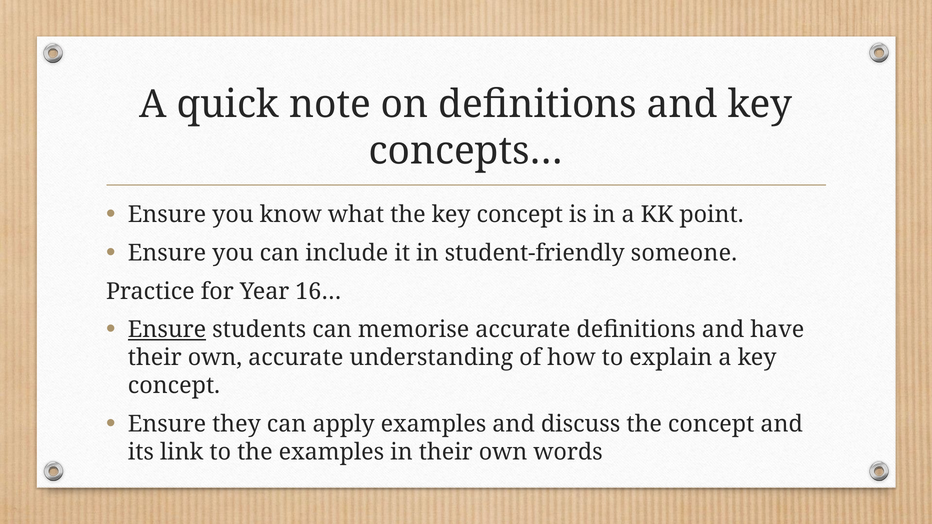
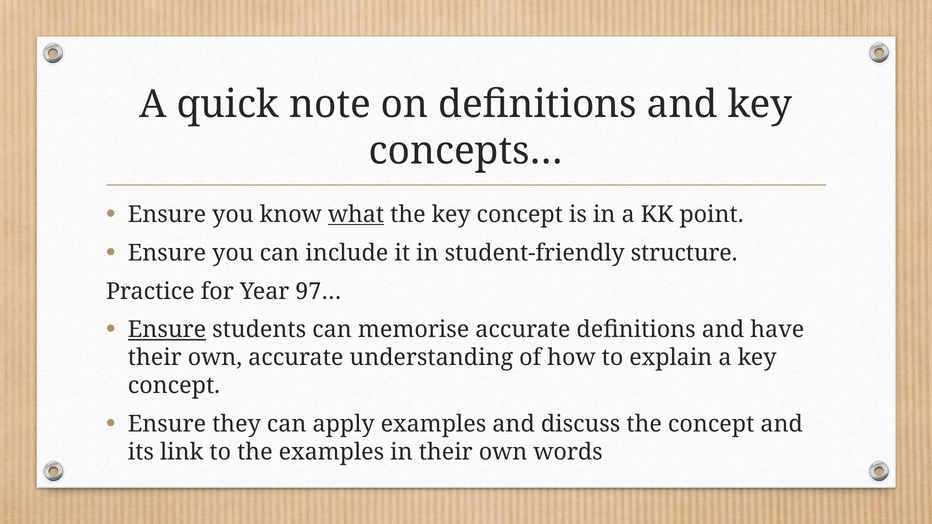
what underline: none -> present
someone: someone -> structure
16…: 16… -> 97…
